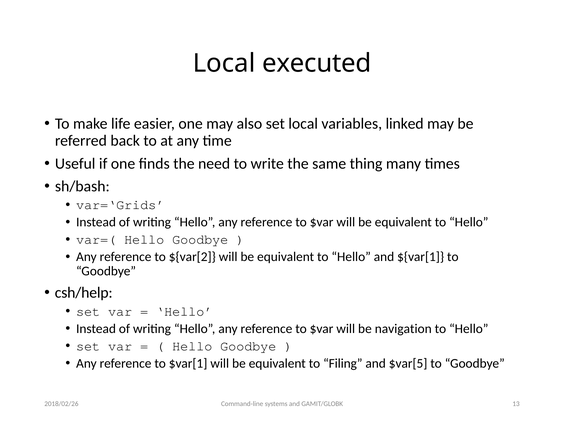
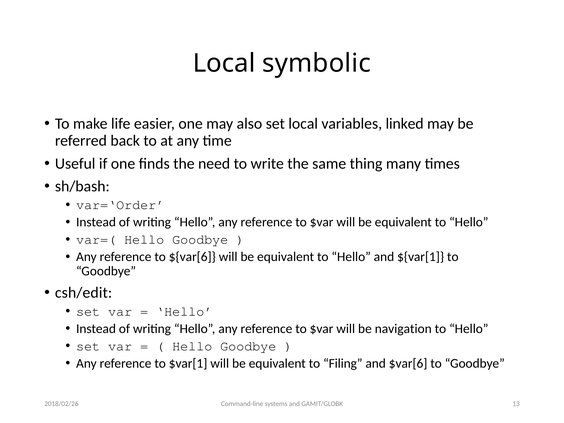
executed: executed -> symbolic
var=‘Grids: var=‘Grids -> var=‘Order
${var[2: ${var[2 -> ${var[6
csh/help: csh/help -> csh/edit
$var[5: $var[5 -> $var[6
